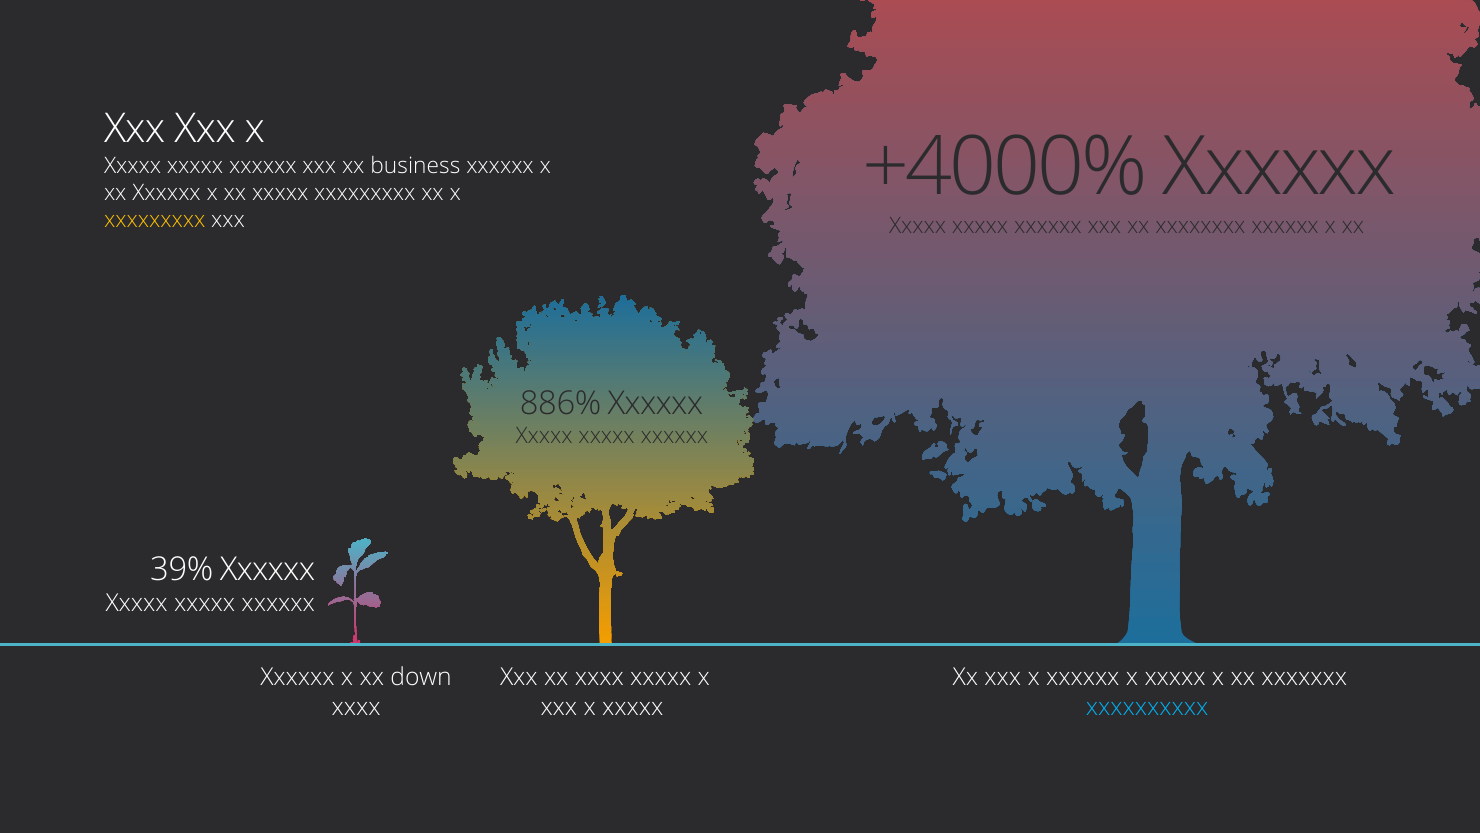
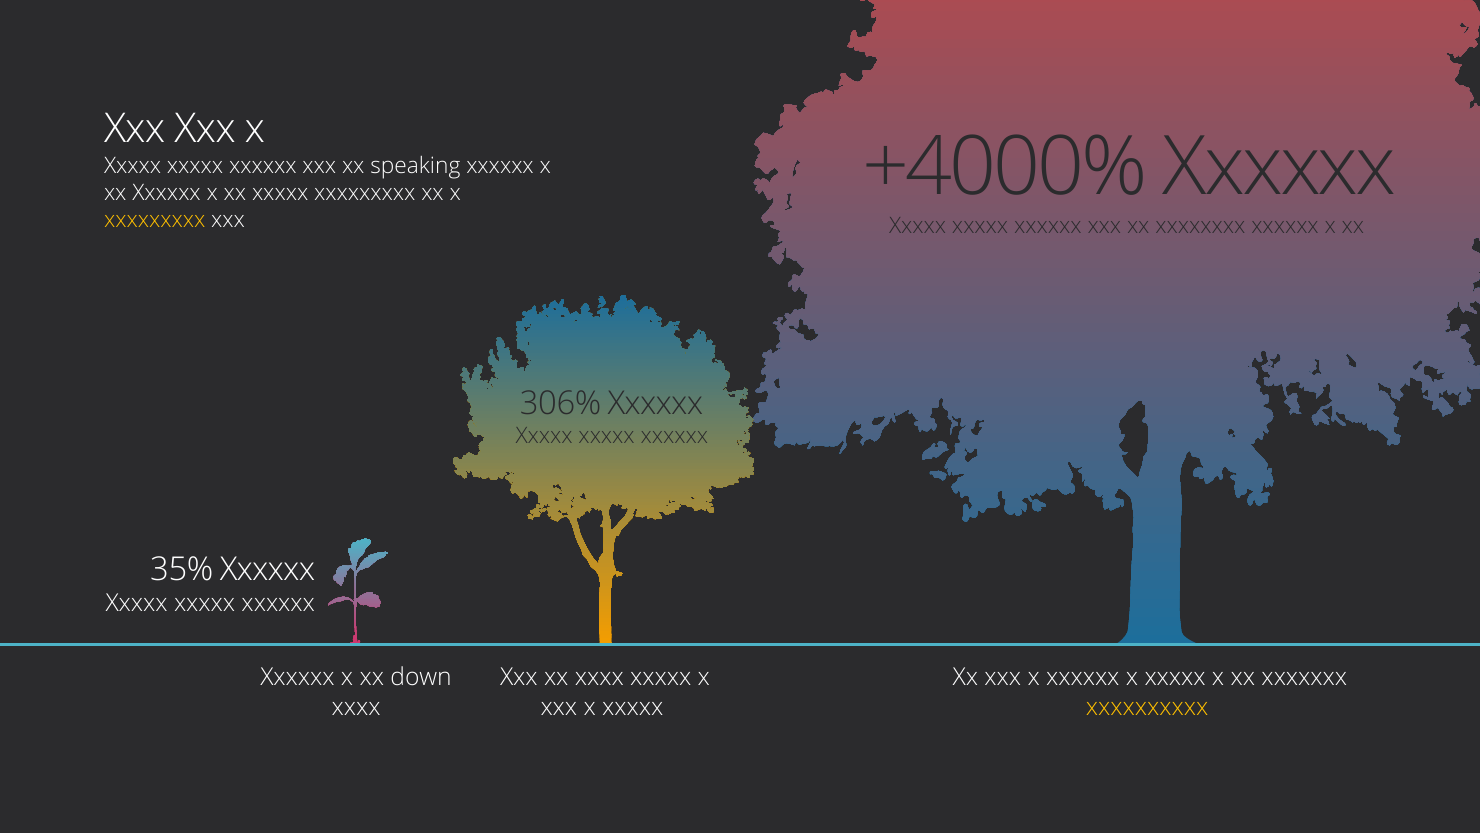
business: business -> speaking
886%: 886% -> 306%
39%: 39% -> 35%
xxxxxxxxxx colour: light blue -> yellow
